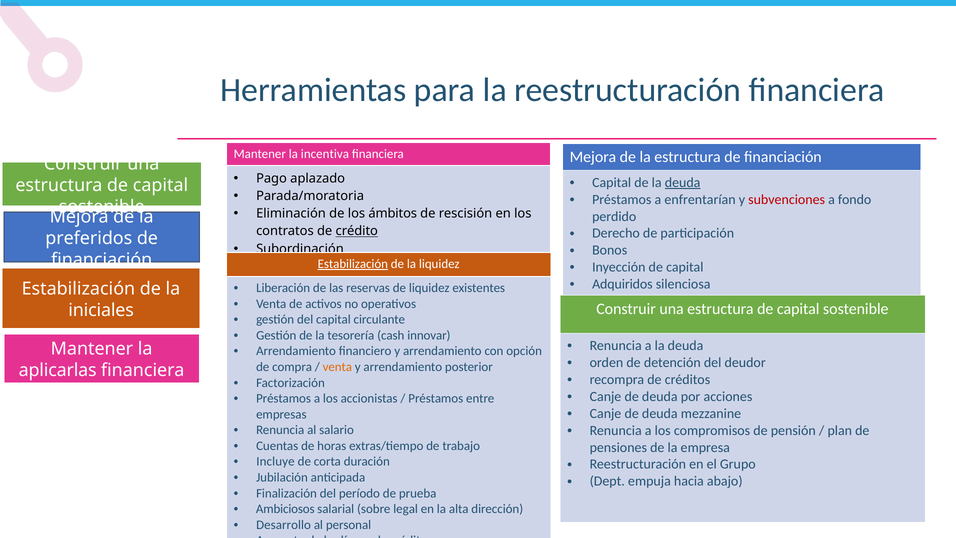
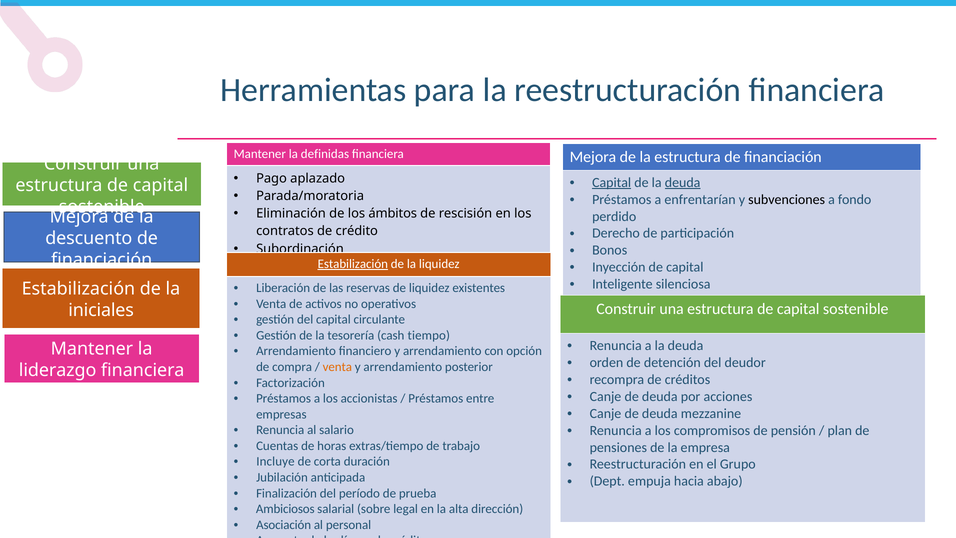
incentiva: incentiva -> definidas
Capital at (612, 182) underline: none -> present
subvenciones colour: red -> black
crédito at (357, 231) underline: present -> none
preferidos: preferidos -> descuento
Adquiridos: Adquiridos -> Inteligente
innovar: innovar -> tiempo
aplicarlas: aplicarlas -> liderazgo
Desarrollo: Desarrollo -> Asociación
